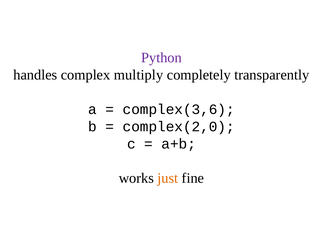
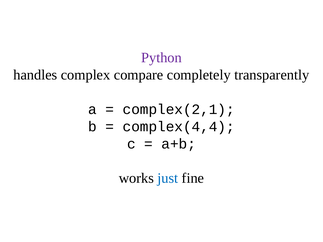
multiply: multiply -> compare
complex(3,6: complex(3,6 -> complex(2,1
complex(2,0: complex(2,0 -> complex(4,4
just colour: orange -> blue
